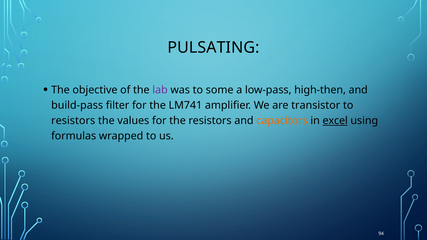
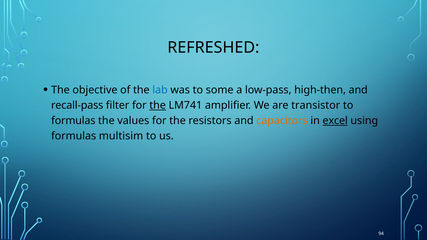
PULSATING: PULSATING -> REFRESHED
lab colour: purple -> blue
build-pass: build-pass -> recall-pass
the at (158, 105) underline: none -> present
resistors at (73, 121): resistors -> formulas
wrapped: wrapped -> multisim
